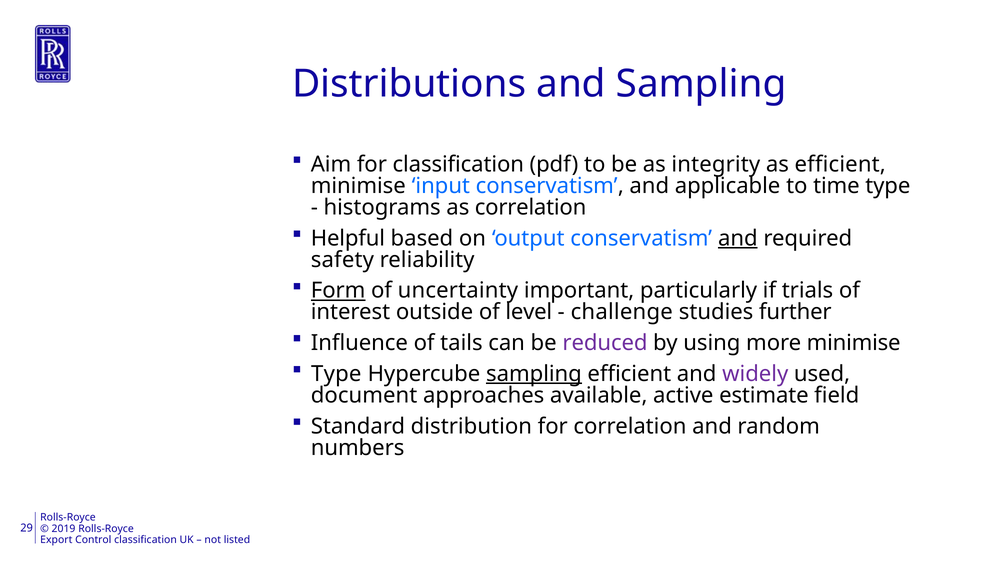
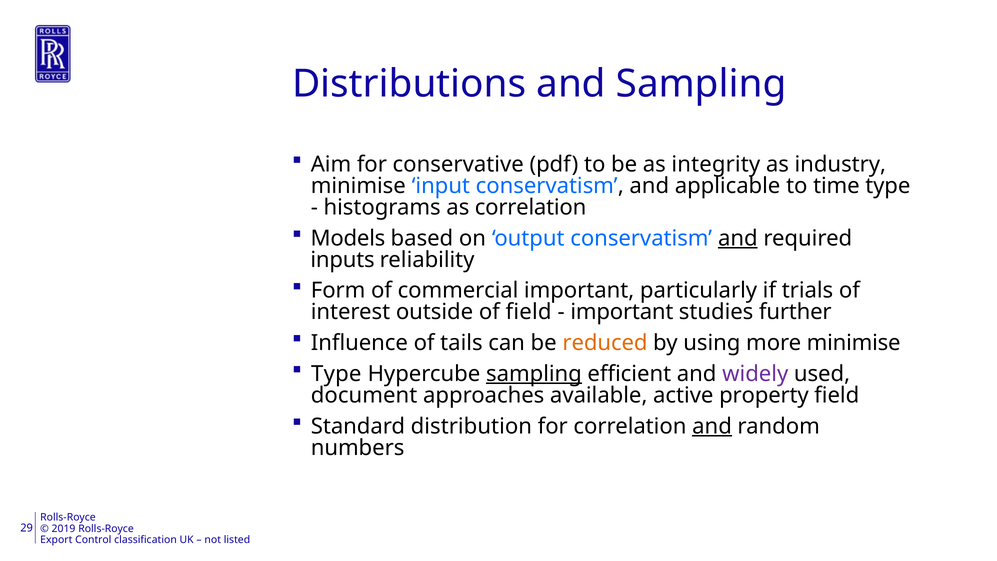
for classification: classification -> conservative
as efficient: efficient -> industry
Helpful: Helpful -> Models
safety: safety -> inputs
Form underline: present -> none
uncertainty: uncertainty -> commercial
of level: level -> field
challenge at (622, 312): challenge -> important
reduced colour: purple -> orange
estimate: estimate -> property
and at (712, 426) underline: none -> present
